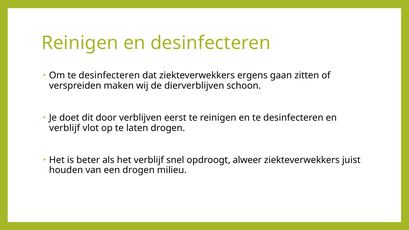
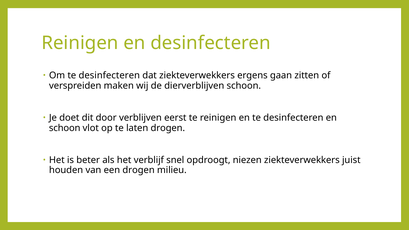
verblijf at (65, 128): verblijf -> schoon
alweer: alweer -> niezen
